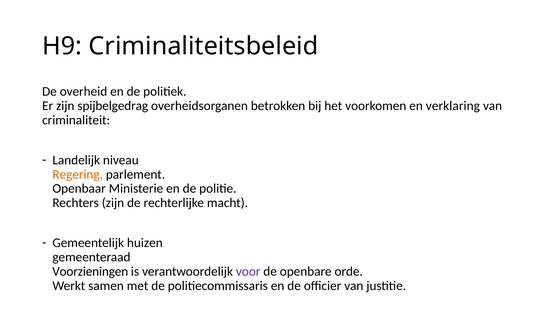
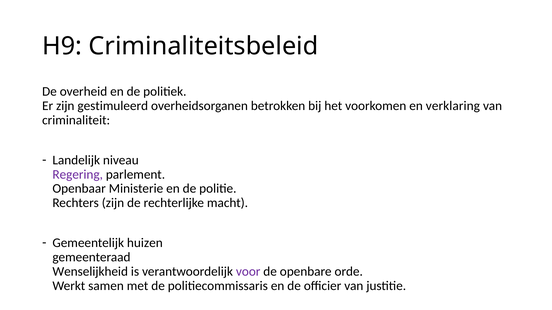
spijbelgedrag: spijbelgedrag -> gestimuleerd
Regering colour: orange -> purple
Voorzieningen: Voorzieningen -> Wenselijkheid
